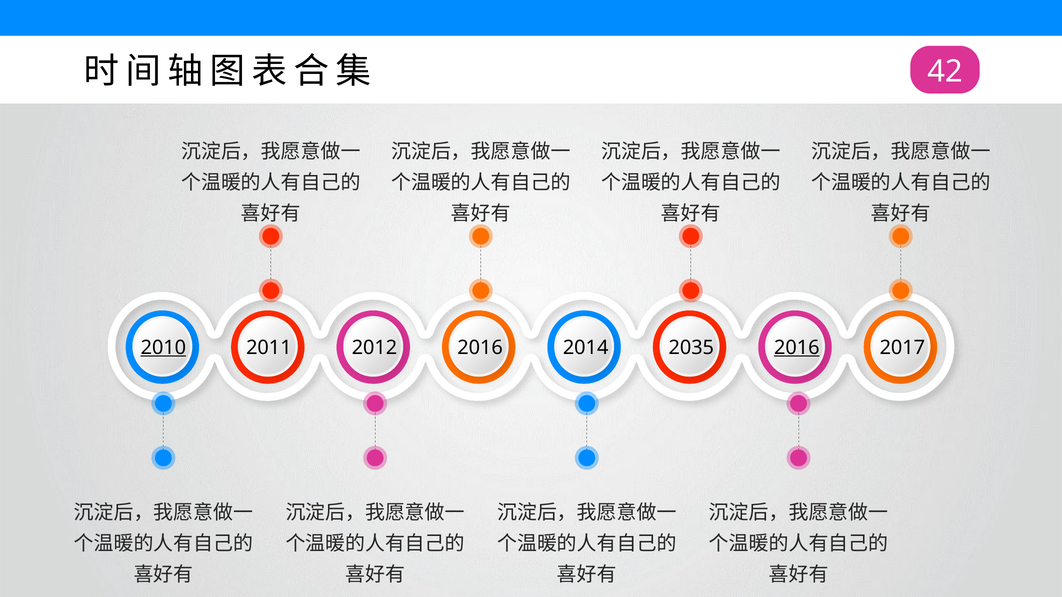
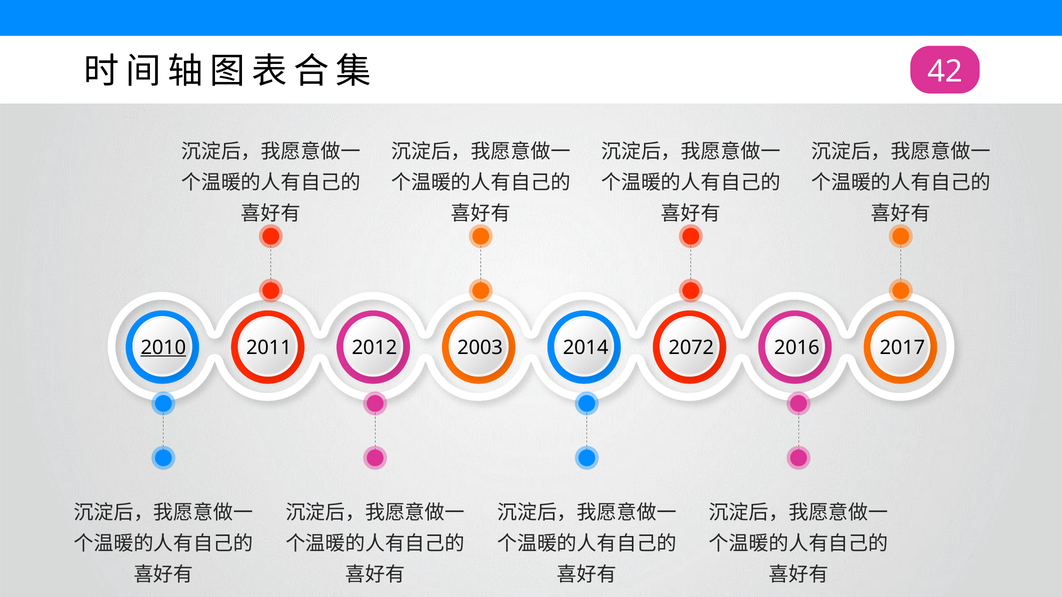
2016 at (480, 348): 2016 -> 2003
2035: 2035 -> 2072
2016 at (797, 348) underline: present -> none
